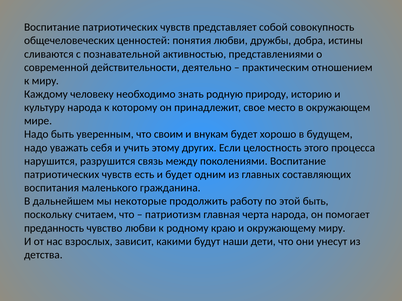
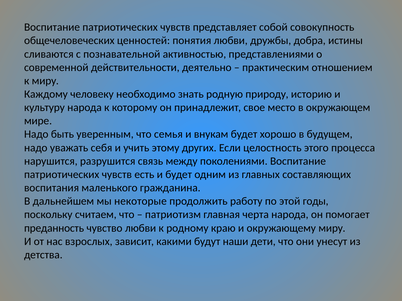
своим: своим -> семья
этой быть: быть -> годы
